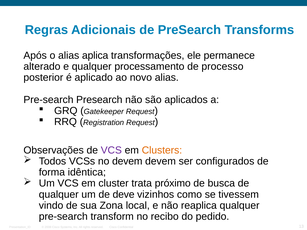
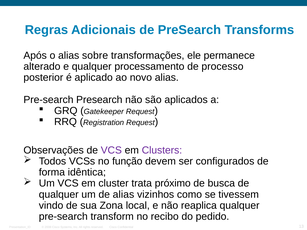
aplica: aplica -> sobre
Clusters colour: orange -> purple
no devem: devem -> função
de deve: deve -> alias
